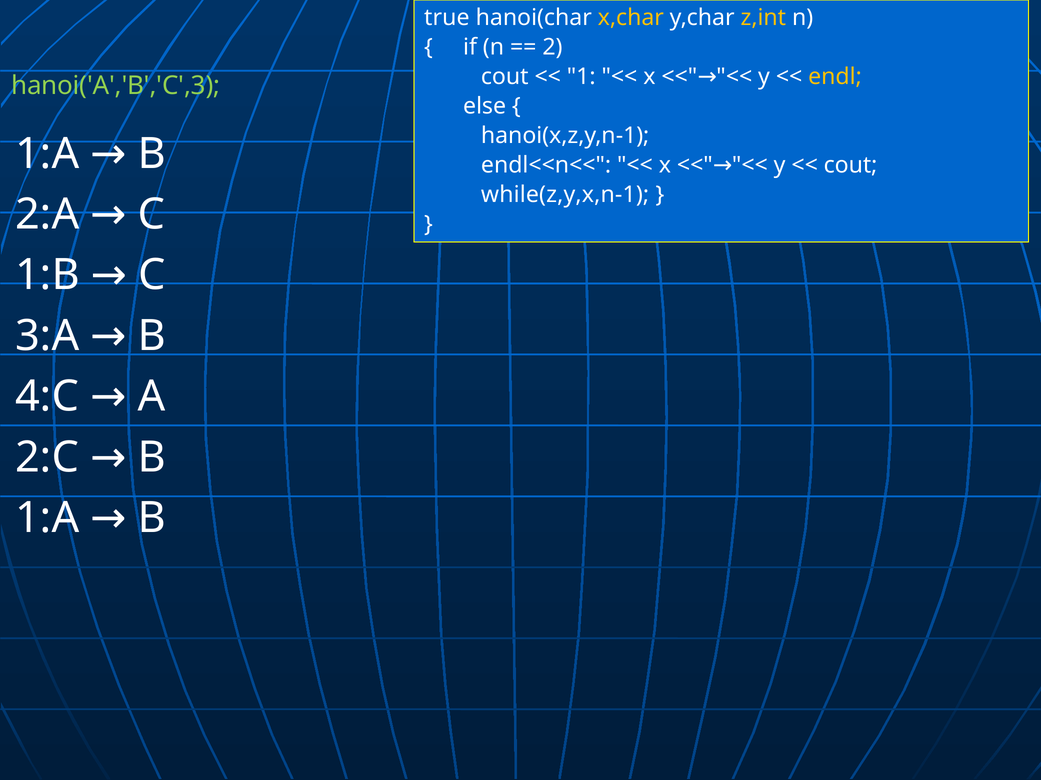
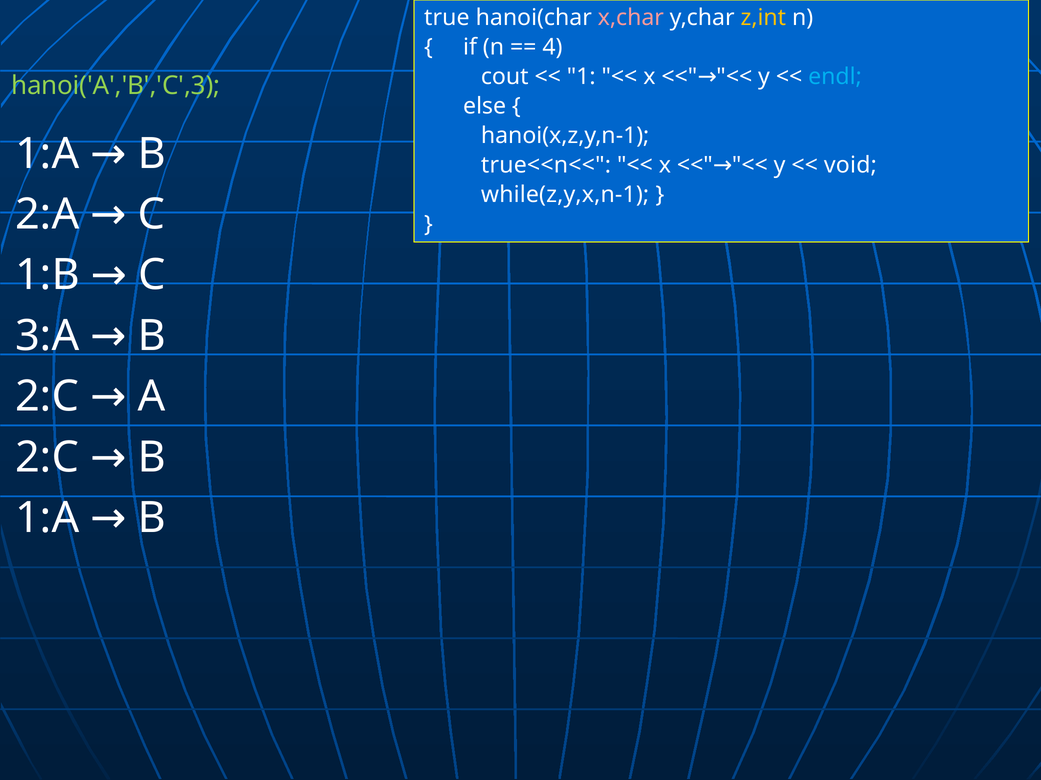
x,char colour: yellow -> pink
2: 2 -> 4
endl colour: yellow -> light blue
endl<<n<<: endl<<n<< -> true<<n<<
cout at (851, 165): cout -> void
4:C at (47, 397): 4:C -> 2:C
